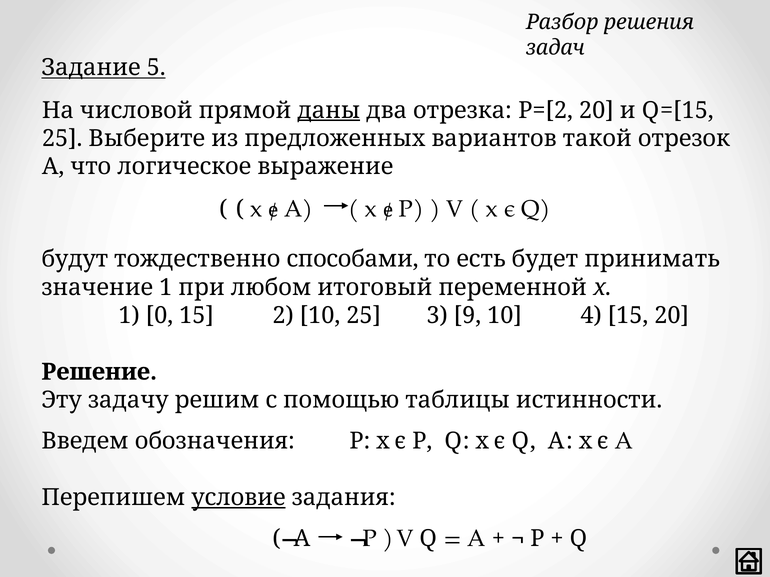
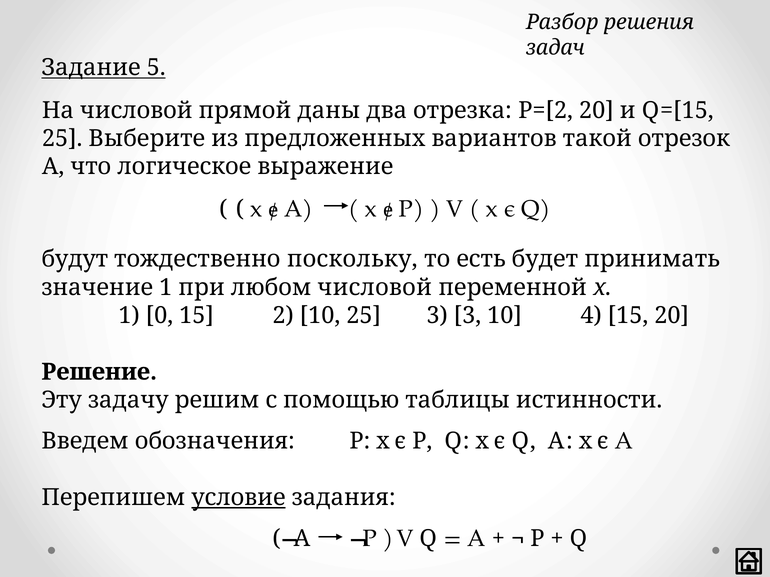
даны underline: present -> none
способами: способами -> поскольку
любом итоговый: итоговый -> числовой
3 9: 9 -> 3
